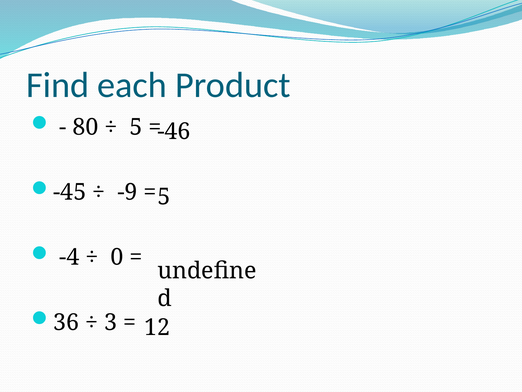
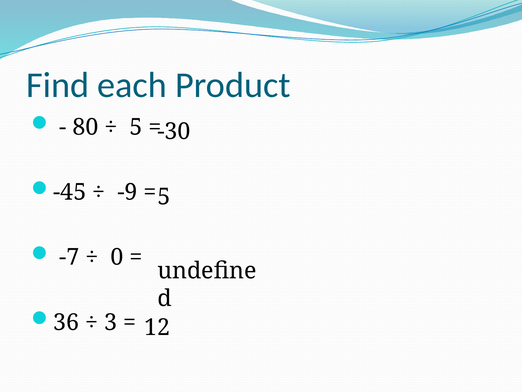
-46: -46 -> -30
-4: -4 -> -7
